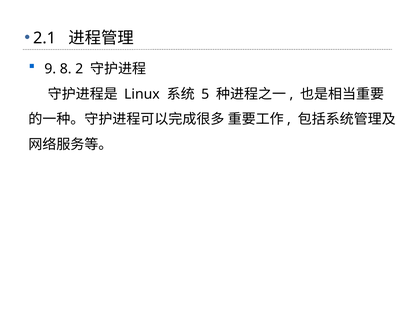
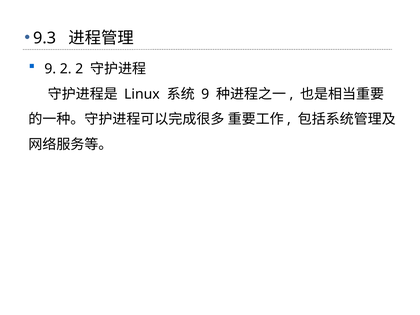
2.1: 2.1 -> 9.3
9 8: 8 -> 2
5 at (205, 94): 5 -> 9
